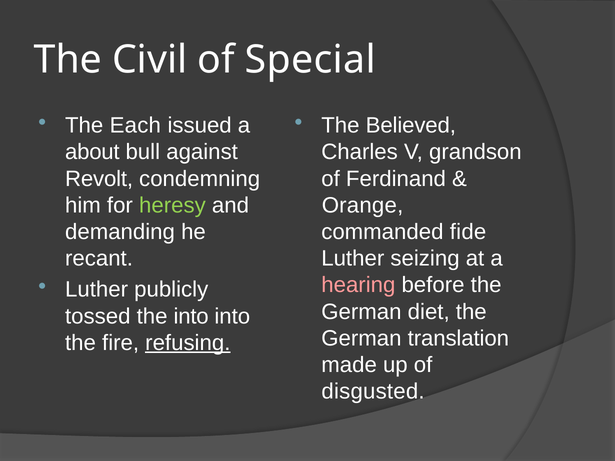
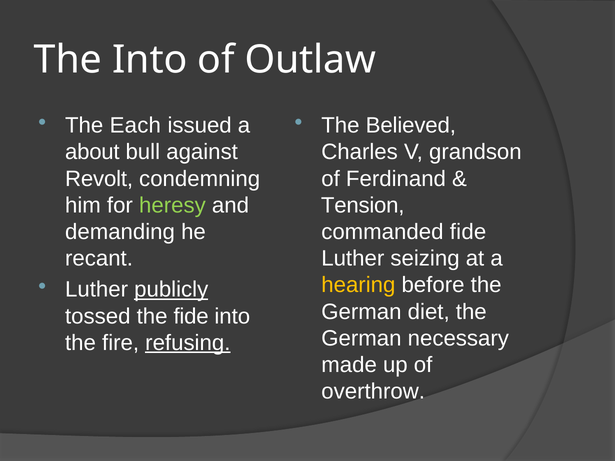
The Civil: Civil -> Into
Special: Special -> Outlaw
Orange: Orange -> Tension
hearing colour: pink -> yellow
publicly underline: none -> present
the into: into -> fide
translation: translation -> necessary
disgusted: disgusted -> overthrow
